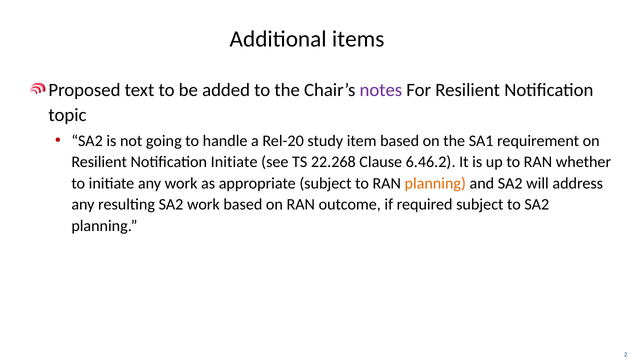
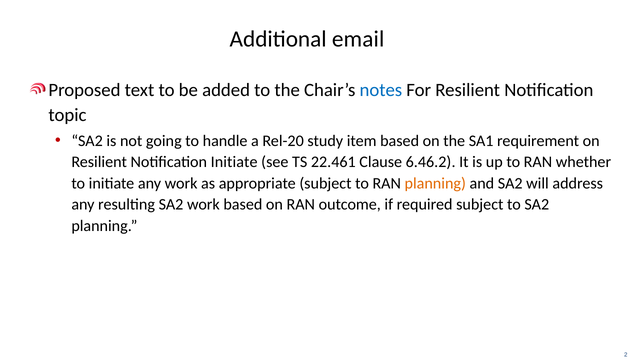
items: items -> email
notes colour: purple -> blue
22.268: 22.268 -> 22.461
